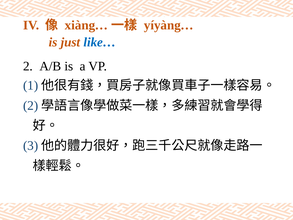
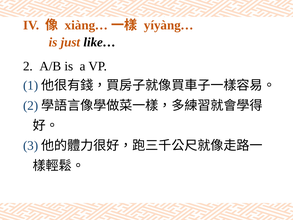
like… colour: blue -> black
